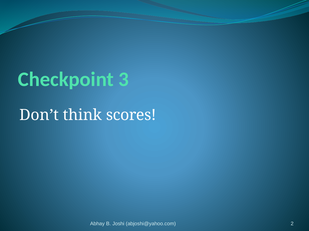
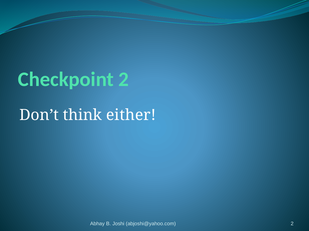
Checkpoint 3: 3 -> 2
scores: scores -> either
